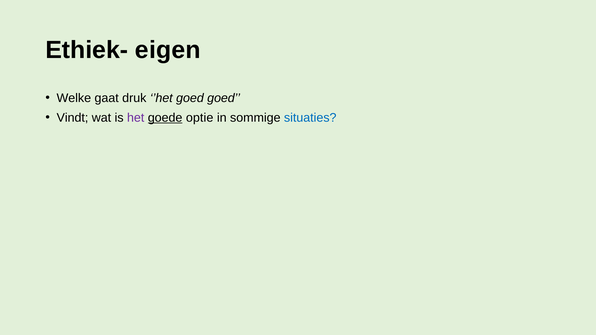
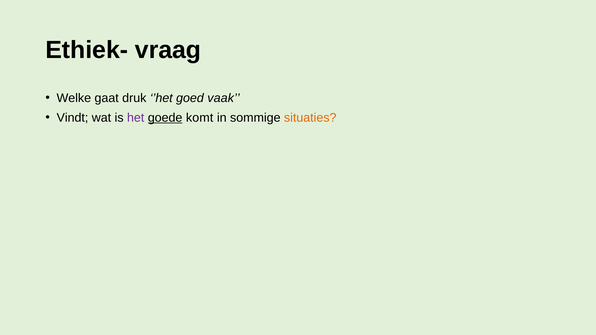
eigen: eigen -> vraag
goed goed: goed -> vaak
optie: optie -> komt
situaties colour: blue -> orange
